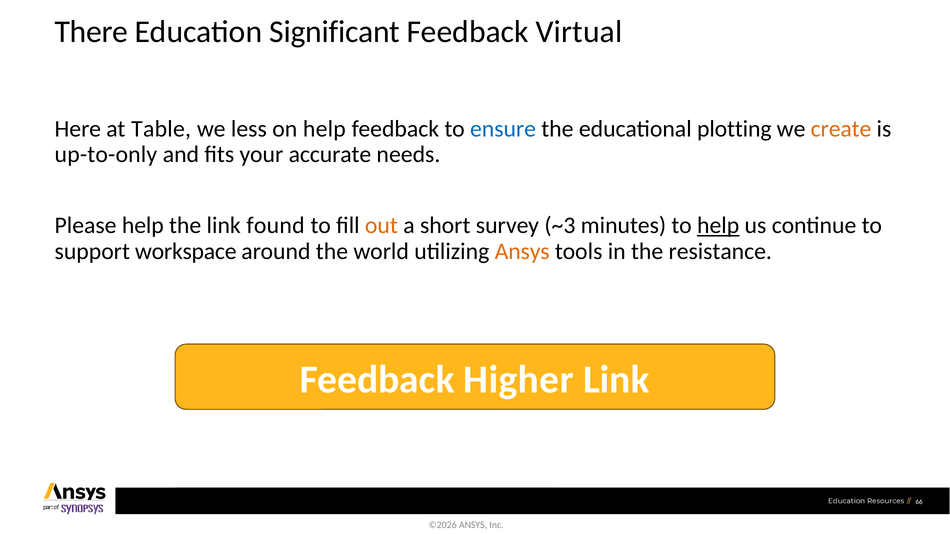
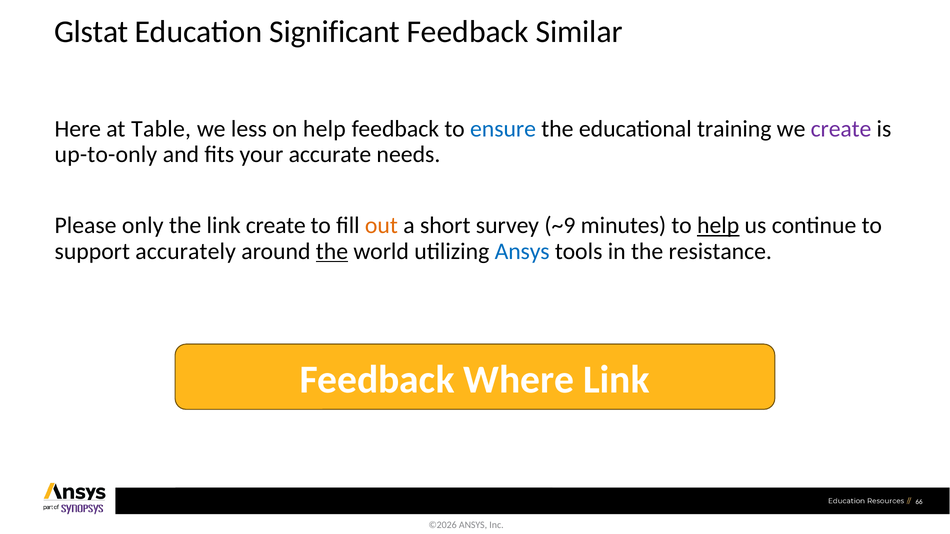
There: There -> Glstat
Virtual: Virtual -> Similar
plotting: plotting -> training
create at (841, 129) colour: orange -> purple
Please help: help -> only
link found: found -> create
~3: ~3 -> ~9
workspace: workspace -> accurately
the at (332, 251) underline: none -> present
Ansys at (522, 251) colour: orange -> blue
Higher: Higher -> Where
